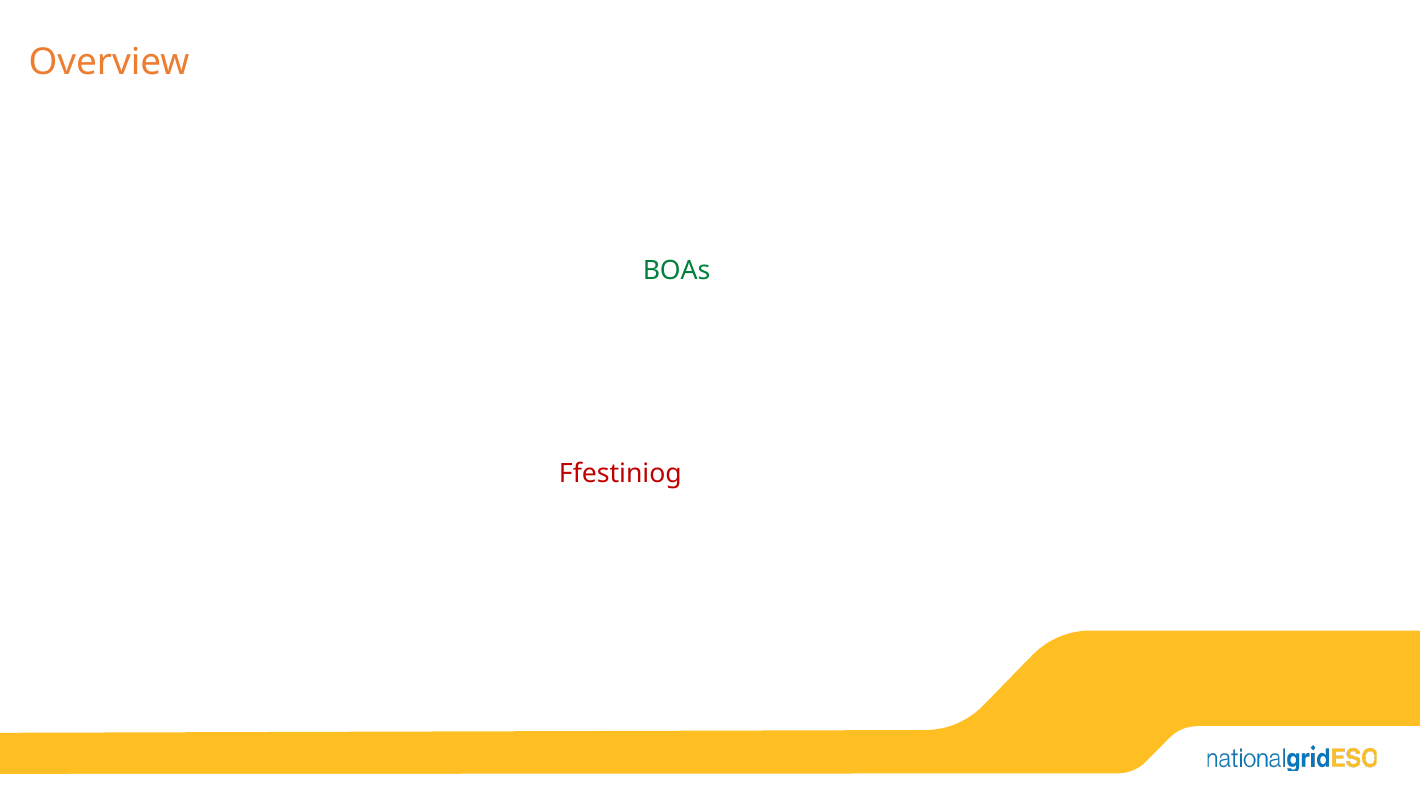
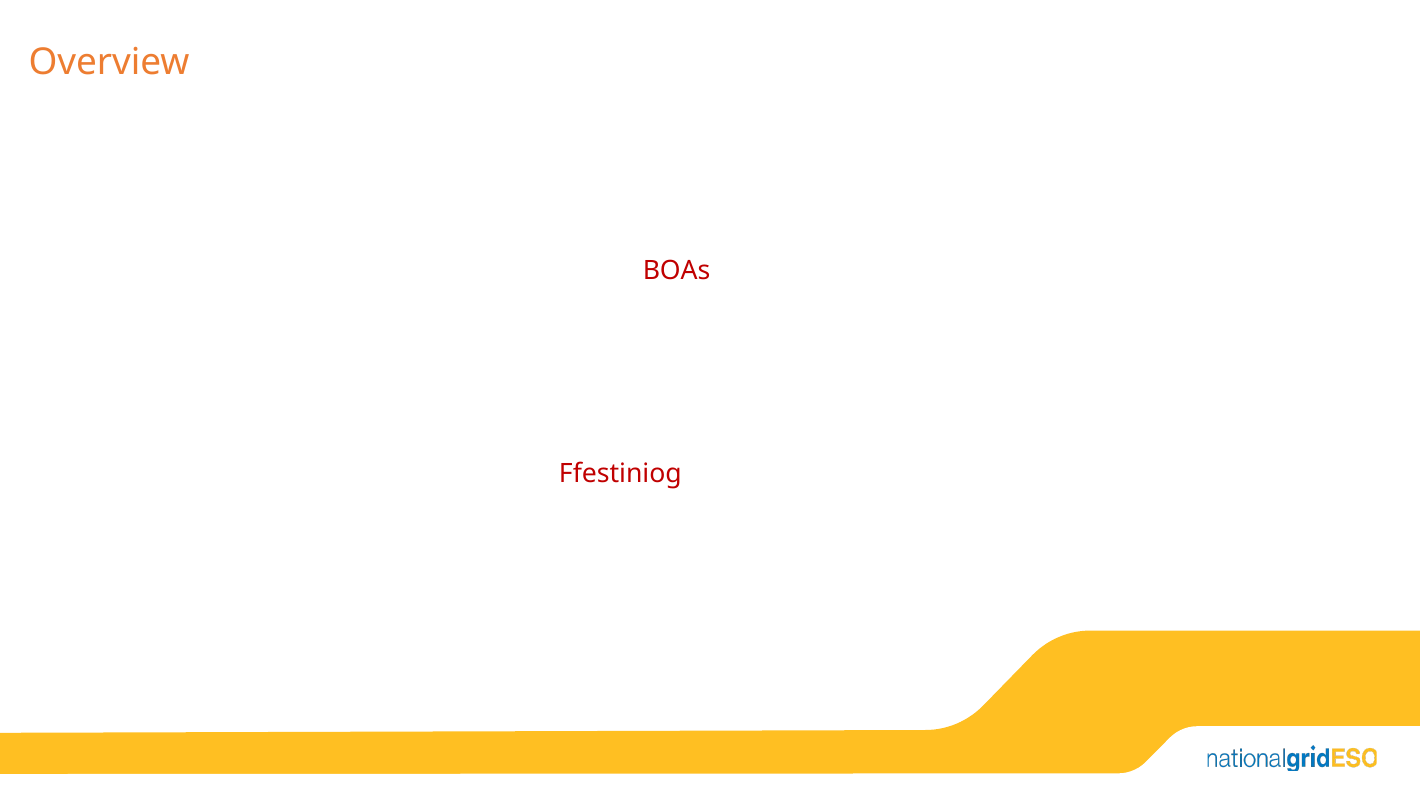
BOAs at (677, 271) colour: green -> red
